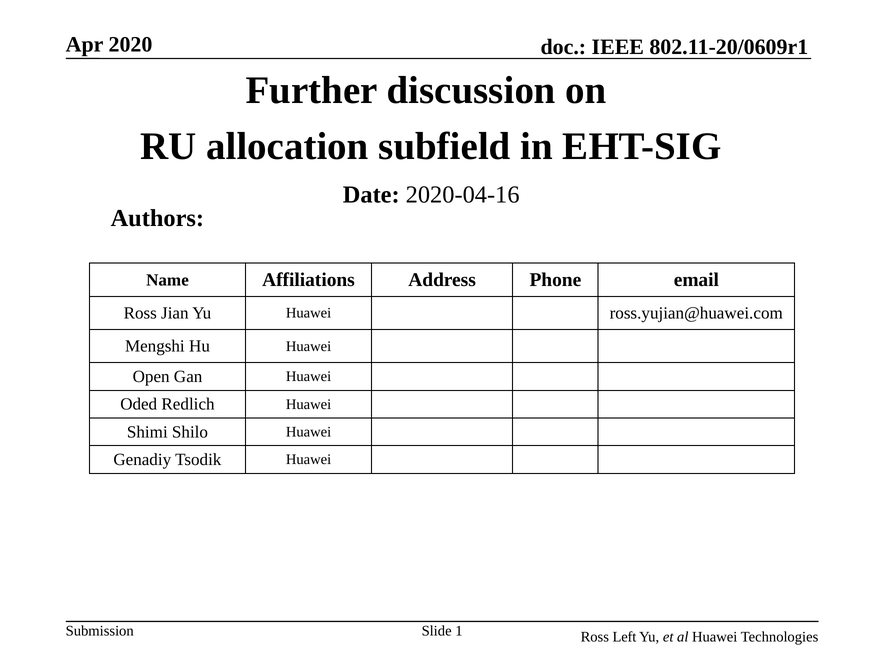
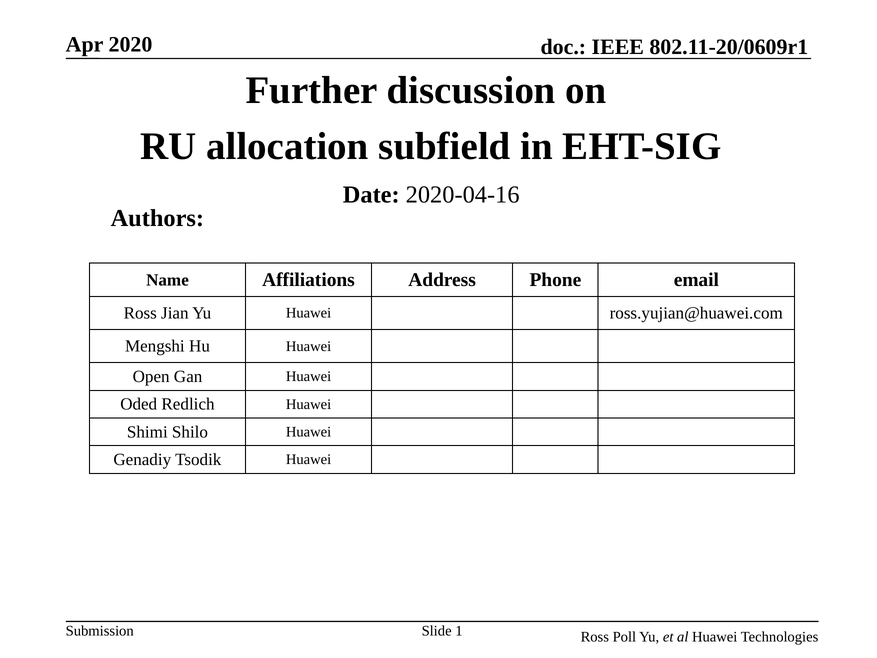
Left: Left -> Poll
